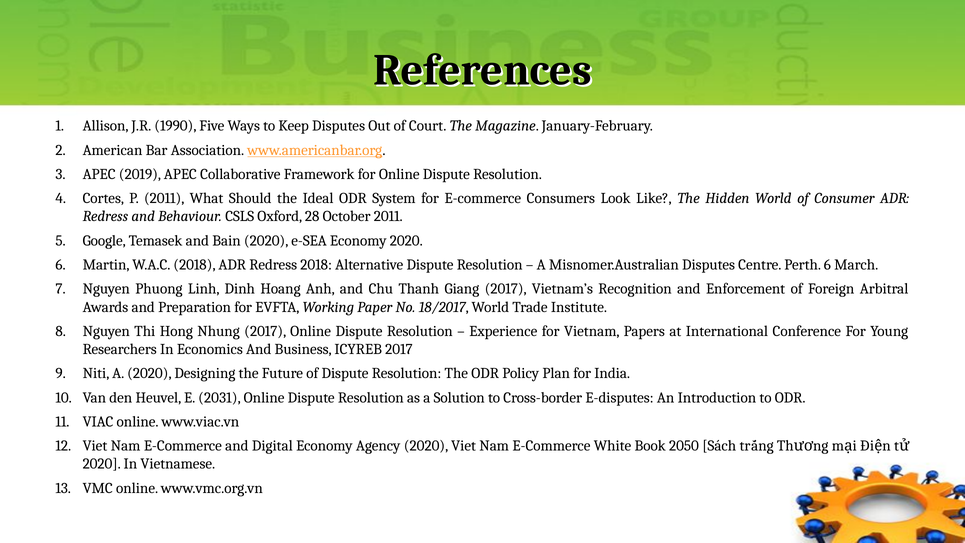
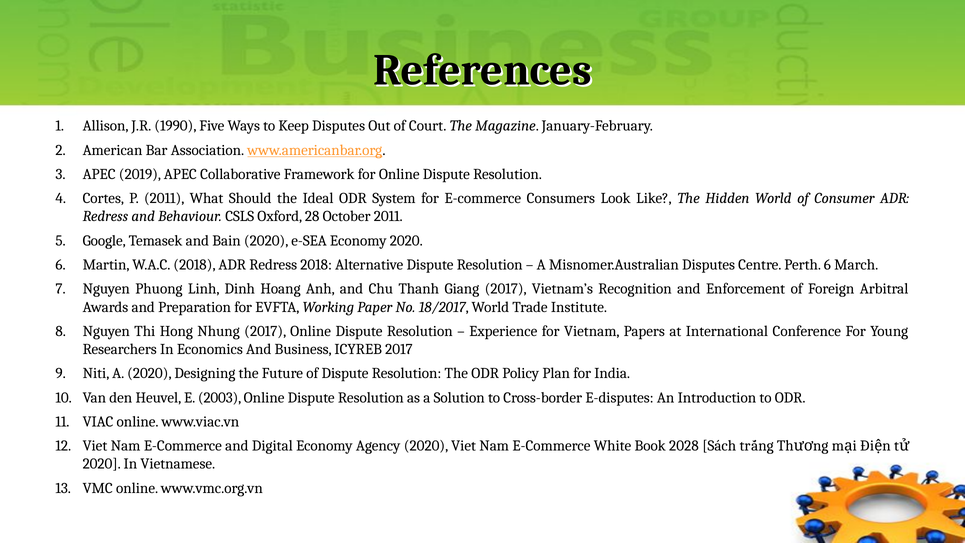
2031: 2031 -> 2003
2050: 2050 -> 2028
